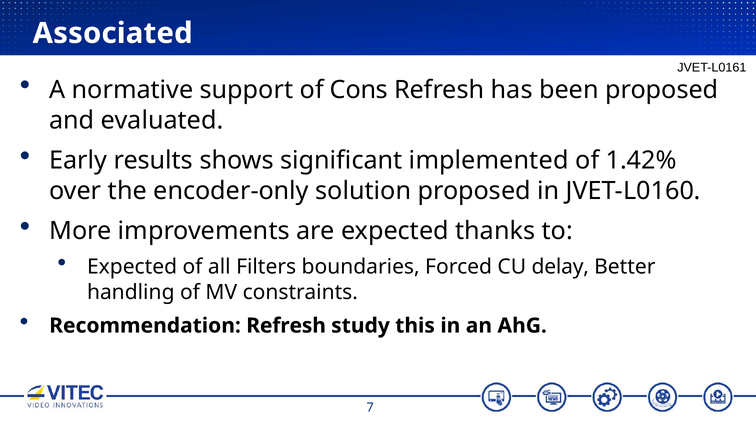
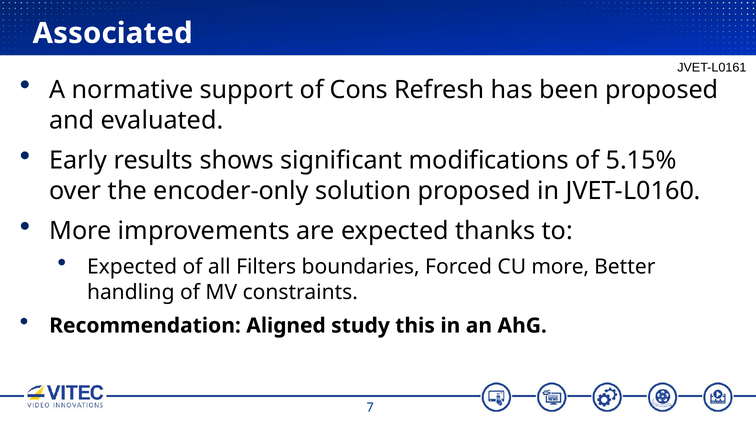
implemented: implemented -> modifications
1.42%: 1.42% -> 5.15%
CU delay: delay -> more
Recommendation Refresh: Refresh -> Aligned
